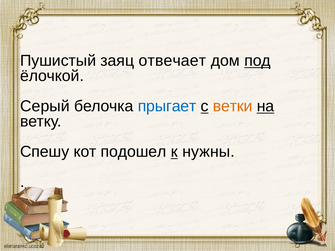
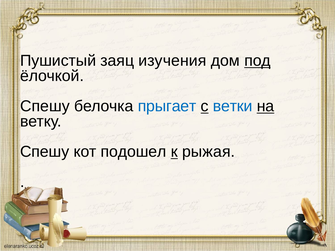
отвечает: отвечает -> изучения
Серый at (45, 106): Серый -> Спешу
ветки colour: orange -> blue
нужны: нужны -> рыжая
